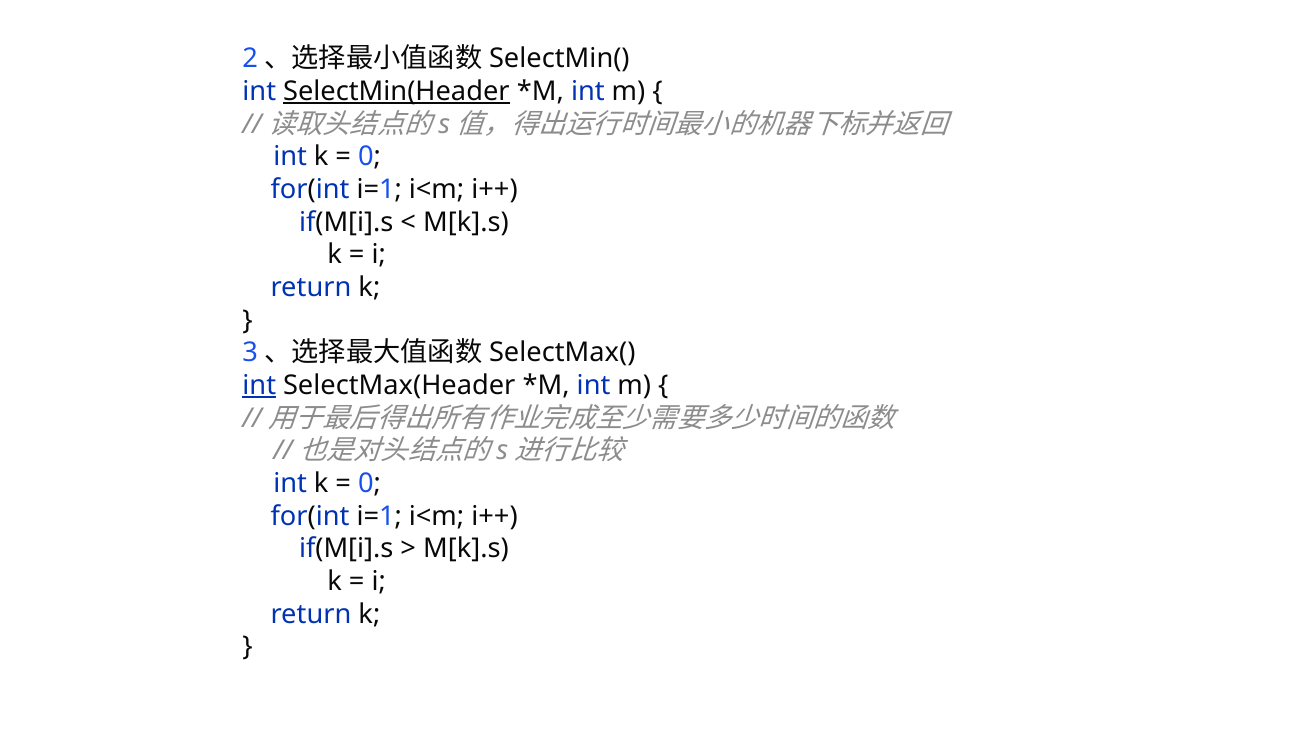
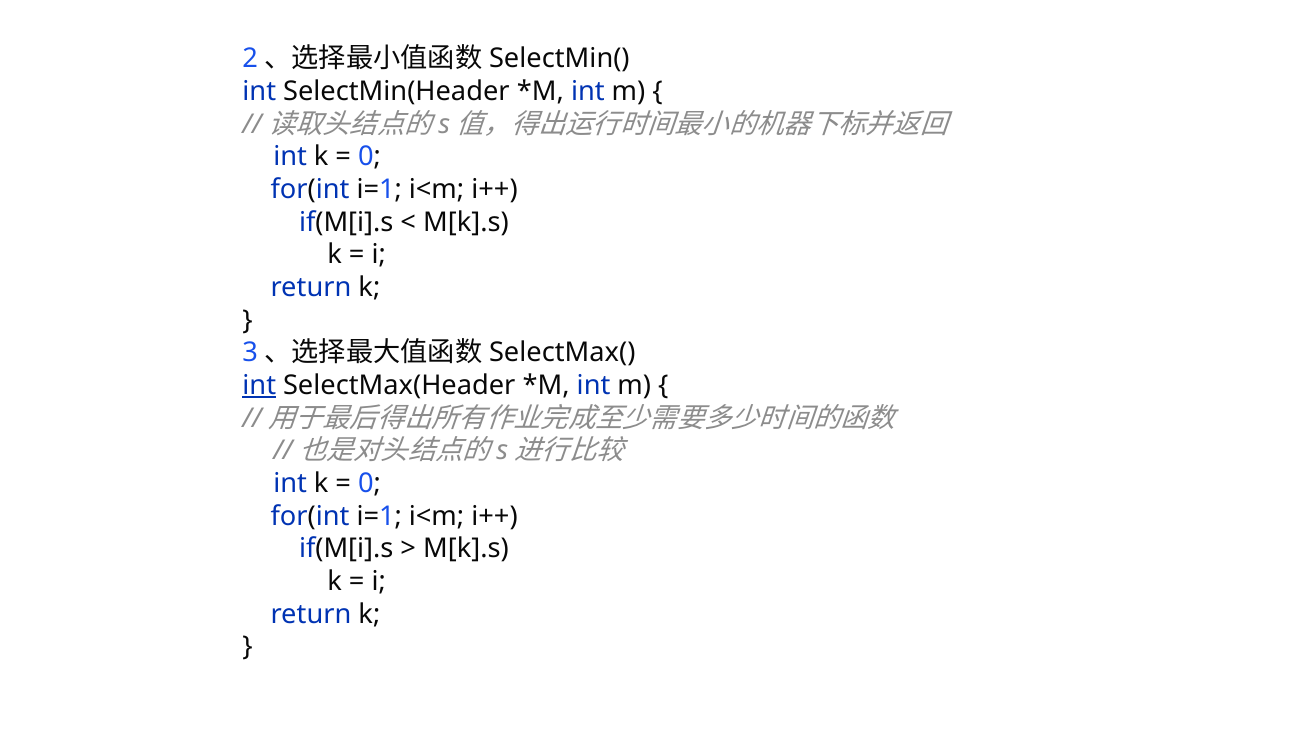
SelectMin(Header underline: present -> none
